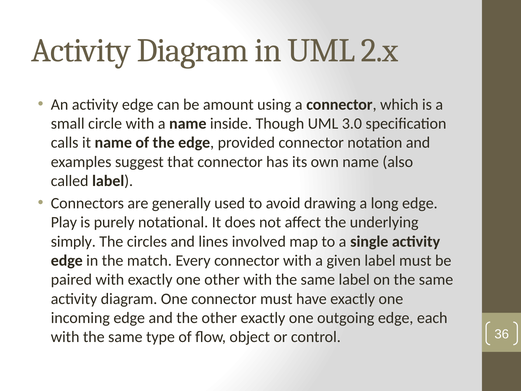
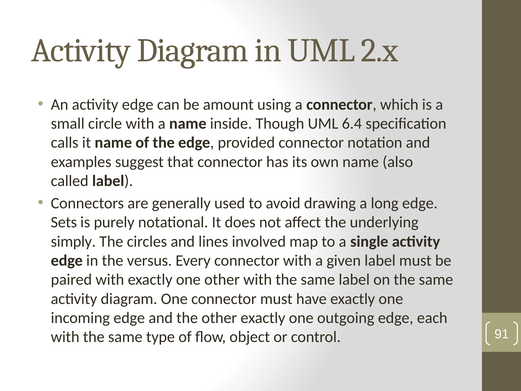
3.0: 3.0 -> 6.4
Play: Play -> Sets
match: match -> versus
36: 36 -> 91
